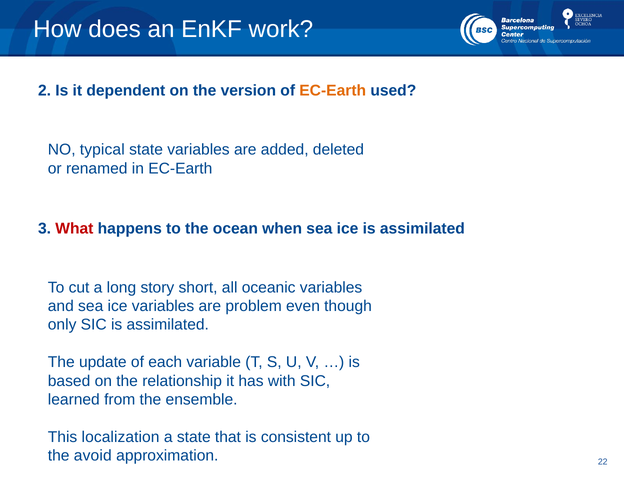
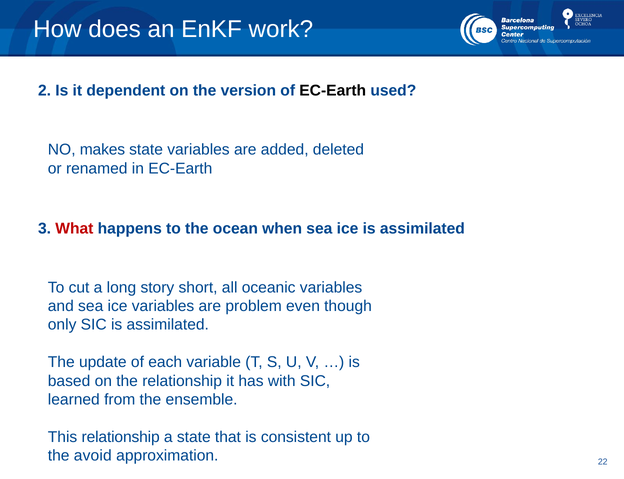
EC-Earth at (333, 91) colour: orange -> black
typical: typical -> makes
This localization: localization -> relationship
